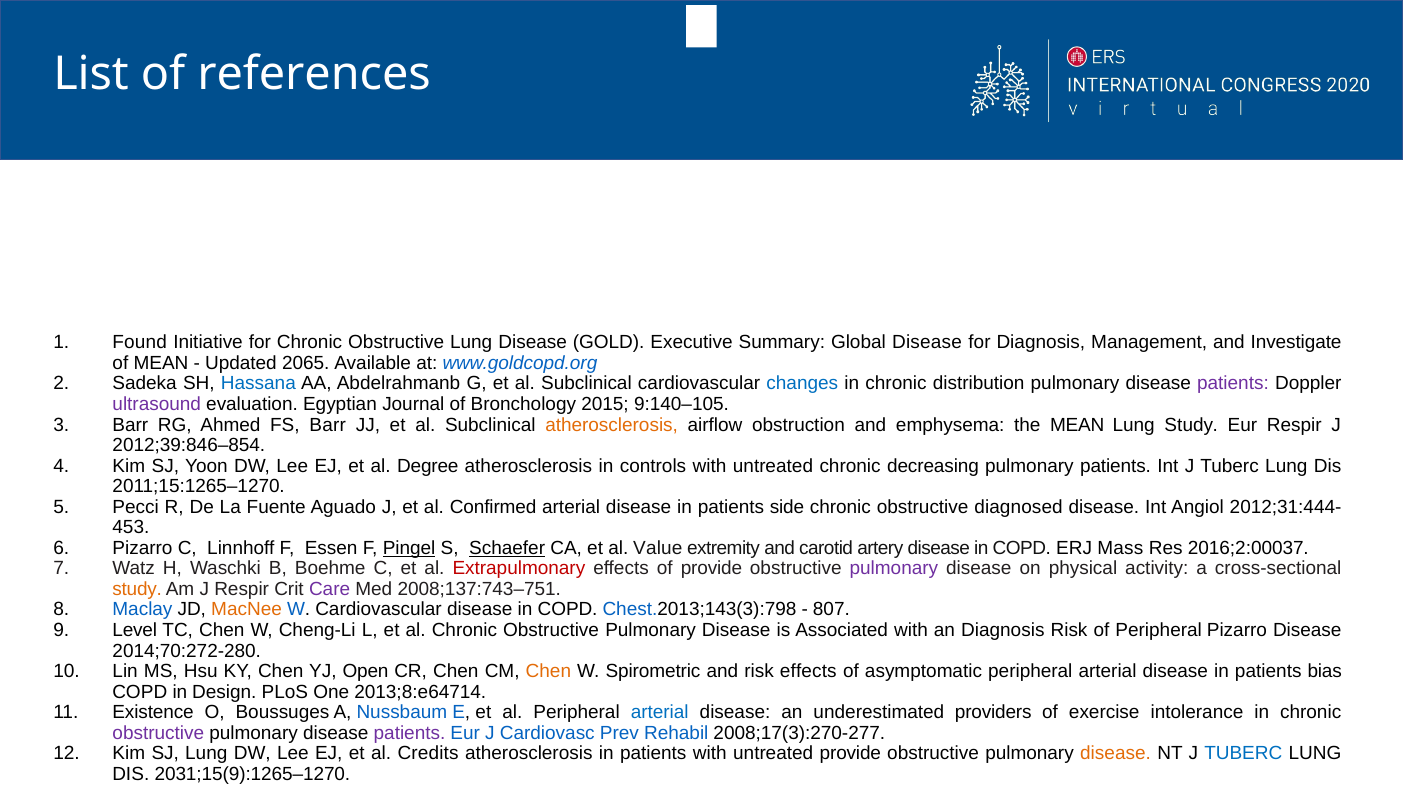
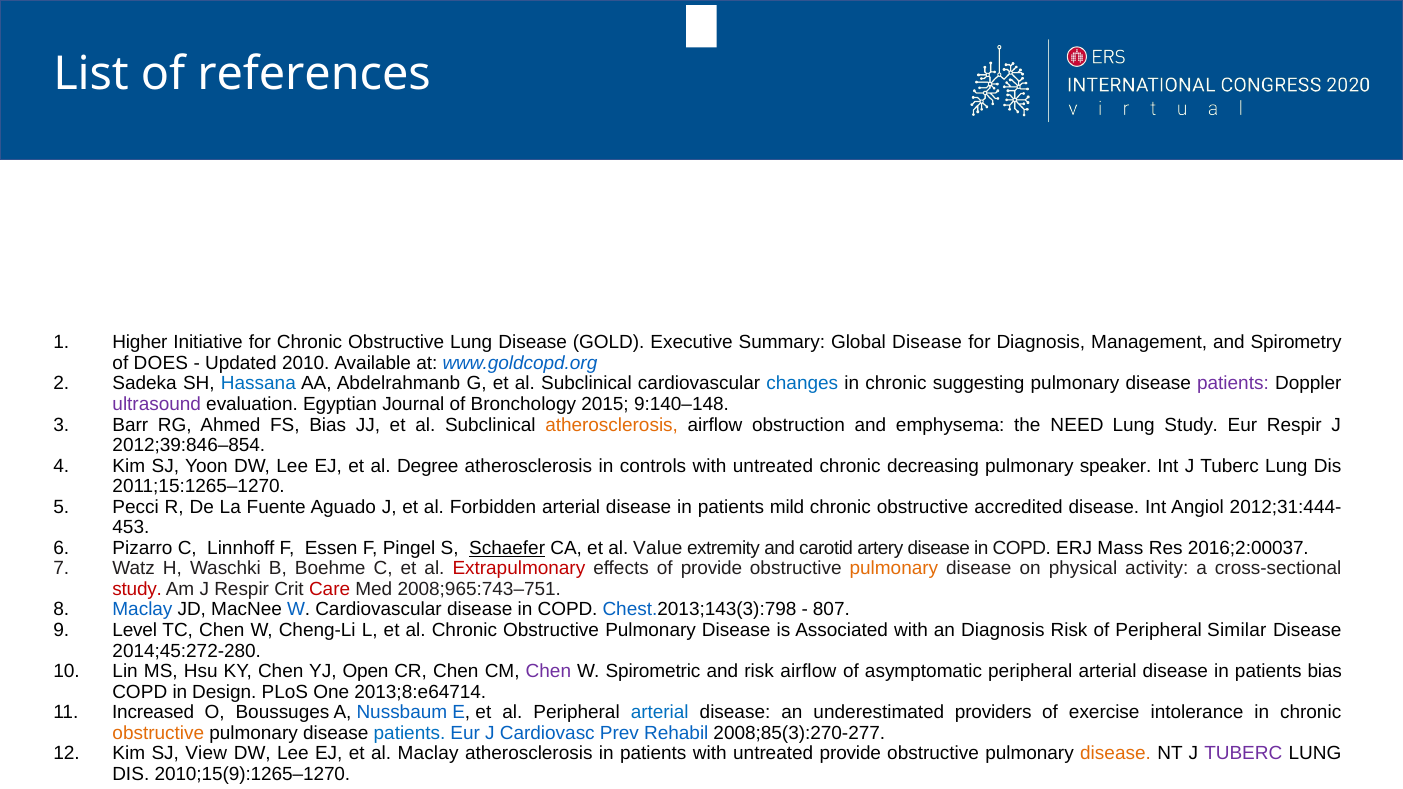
Found: Found -> Higher
Investigate: Investigate -> Spirometry
of MEAN: MEAN -> DOES
2065: 2065 -> 2010
distribution: distribution -> suggesting
9:140–105: 9:140–105 -> 9:140–148
FS Barr: Barr -> Bias
the MEAN: MEAN -> NEED
pulmonary patients: patients -> speaker
Confirmed: Confirmed -> Forbidden
side: side -> mild
diagnosed: diagnosed -> accredited
Pingel underline: present -> none
pulmonary at (894, 569) colour: purple -> orange
study at (137, 589) colour: orange -> red
Care colour: purple -> red
2008;137:743–751: 2008;137:743–751 -> 2008;965:743–751
MacNee colour: orange -> black
Peripheral Pizarro: Pizarro -> Similar
2014;70:272-280: 2014;70:272-280 -> 2014;45:272-280
Chen at (548, 671) colour: orange -> purple
risk effects: effects -> airflow
Existence: Existence -> Increased
obstructive at (158, 733) colour: purple -> orange
patients at (410, 733) colour: purple -> blue
2008;17(3):270-277: 2008;17(3):270-277 -> 2008;85(3):270-277
SJ Lung: Lung -> View
al Credits: Credits -> Maclay
TUBERC at (1243, 754) colour: blue -> purple
2031;15(9):1265–1270: 2031;15(9):1265–1270 -> 2010;15(9):1265–1270
